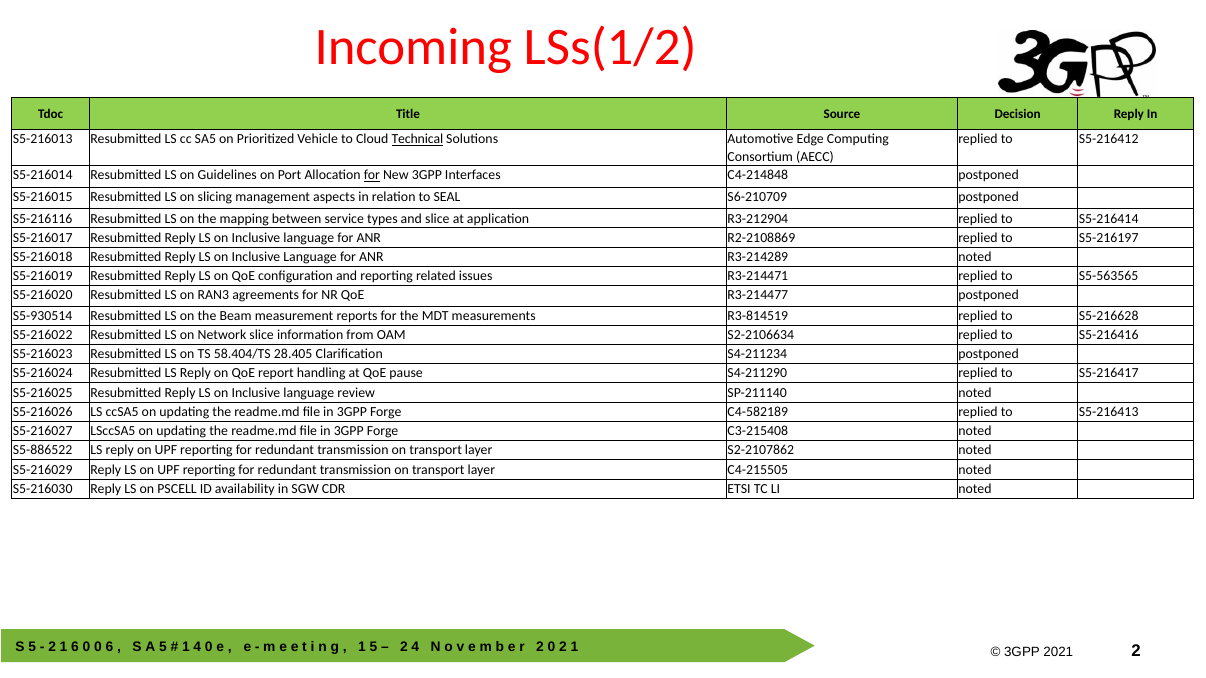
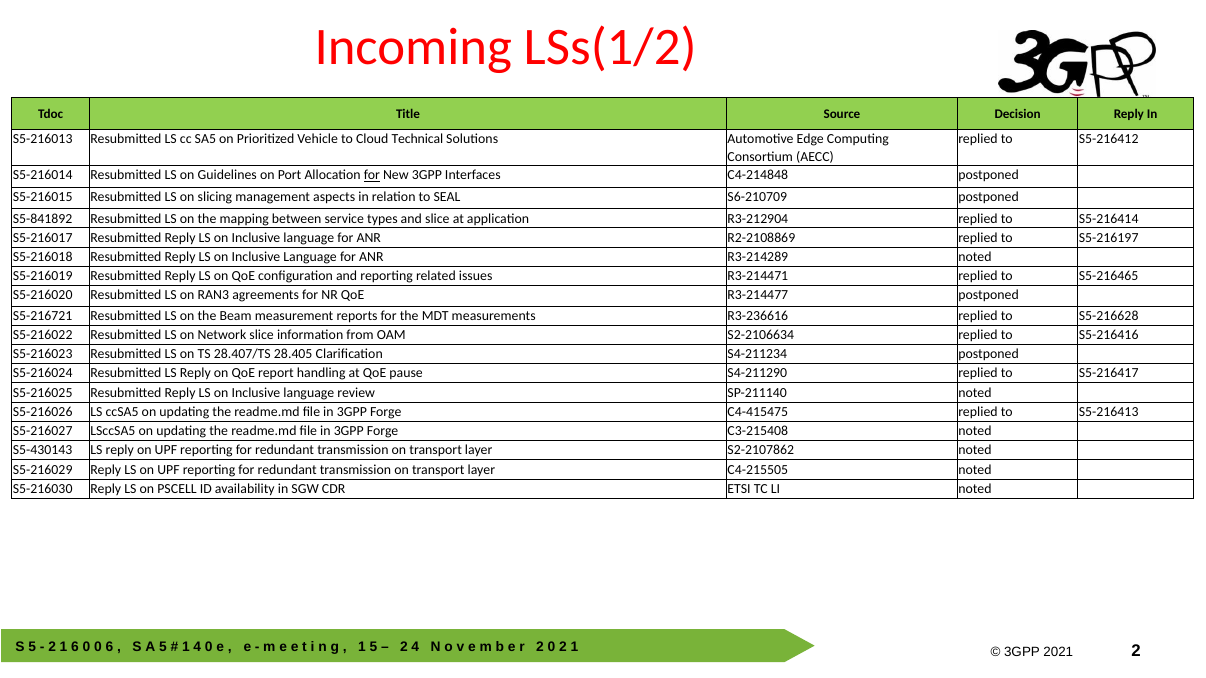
Technical underline: present -> none
S5-216116: S5-216116 -> S5-841892
S5-563565: S5-563565 -> S5-216465
S5-930514: S5-930514 -> S5-216721
R3-814519: R3-814519 -> R3-236616
58.404/TS: 58.404/TS -> 28.407/TS
C4-582189: C4-582189 -> C4-415475
S5-886522: S5-886522 -> S5-430143
